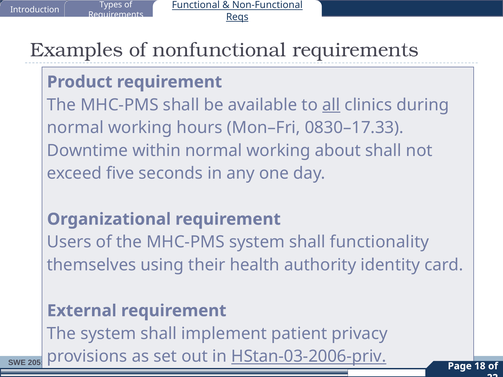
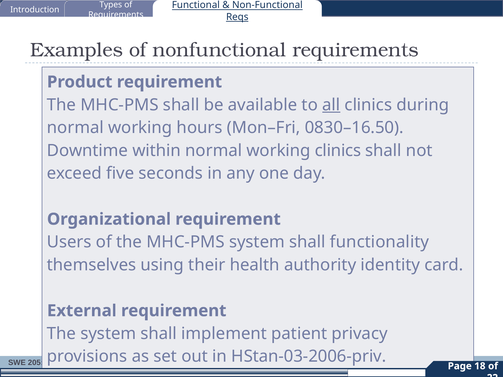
0830–17.33: 0830–17.33 -> 0830–16.50
working about: about -> clinics
HStan-03-2006-priv underline: present -> none
